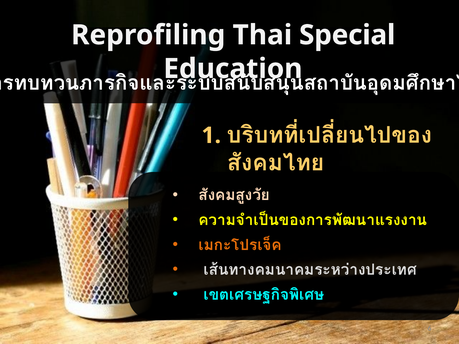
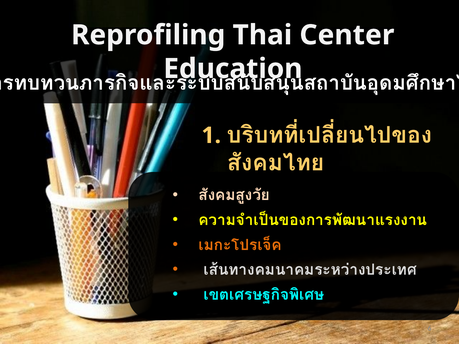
Special: Special -> Center
